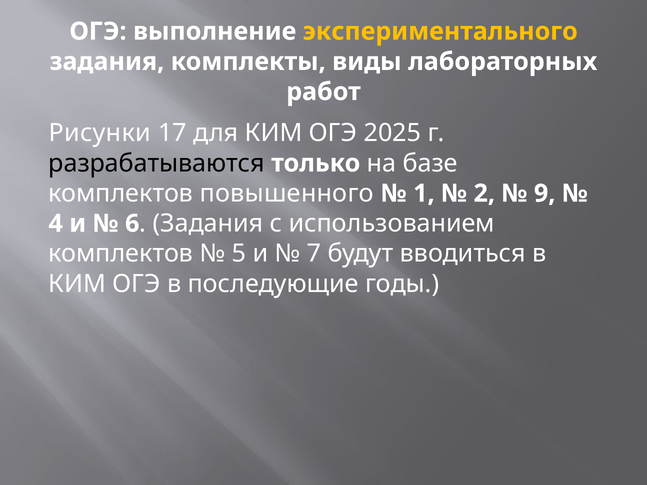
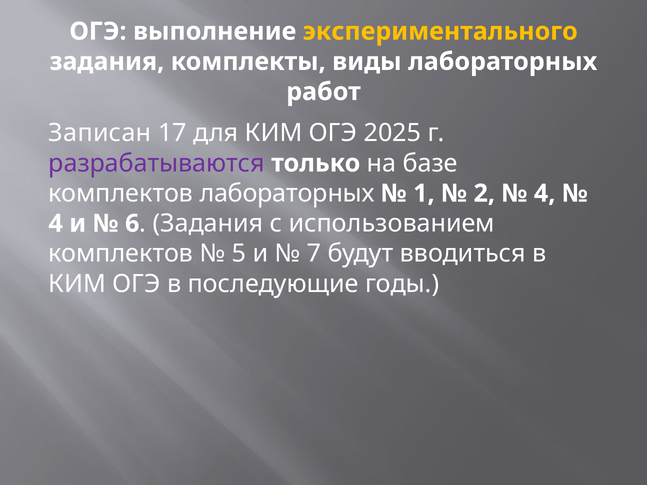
Рисунки: Рисунки -> Записан
разрабатываются colour: black -> purple
комплектов повышенного: повышенного -> лабораторных
9 at (545, 193): 9 -> 4
